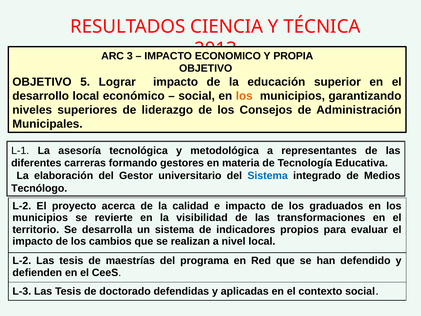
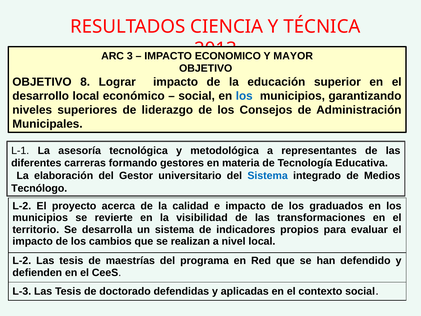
PROPIA: PROPIA -> MAYOR
5: 5 -> 8
los at (244, 96) colour: orange -> blue
